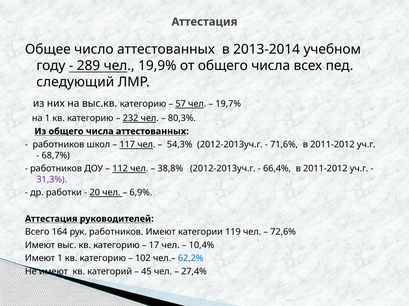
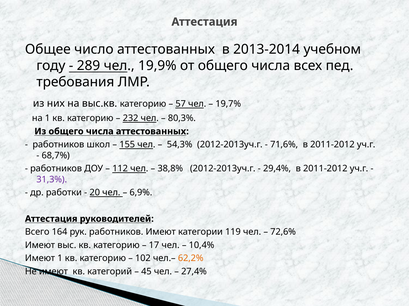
следующий: следующий -> требования
117: 117 -> 155
66,4%: 66,4% -> 29,4%
62,2% colour: blue -> orange
